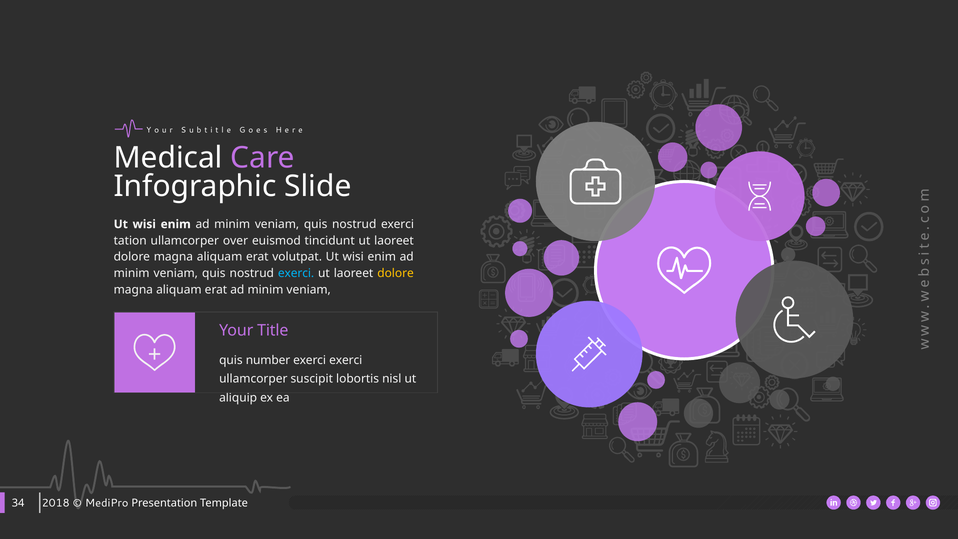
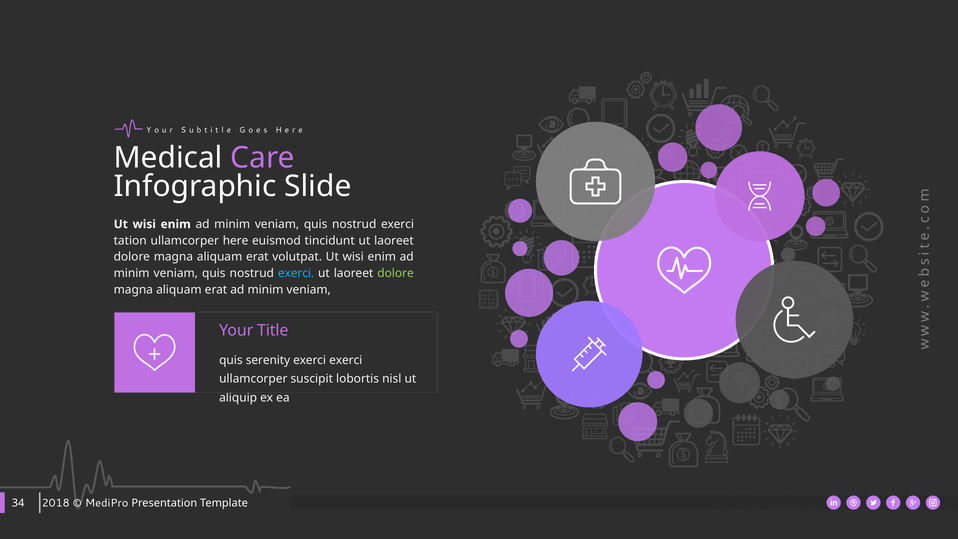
over: over -> here
dolore at (396, 273) colour: yellow -> light green
number: number -> serenity
